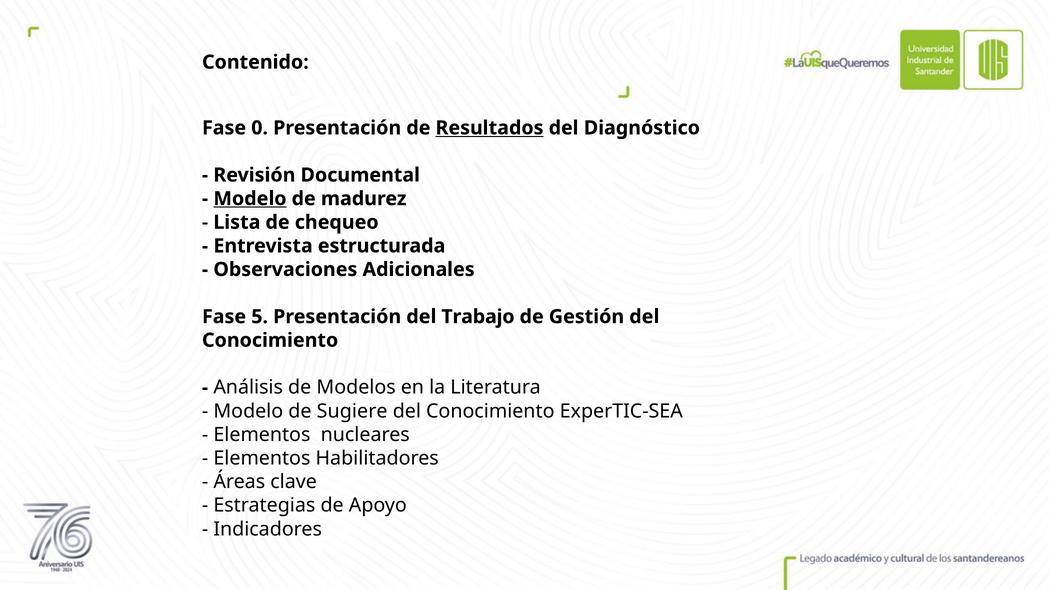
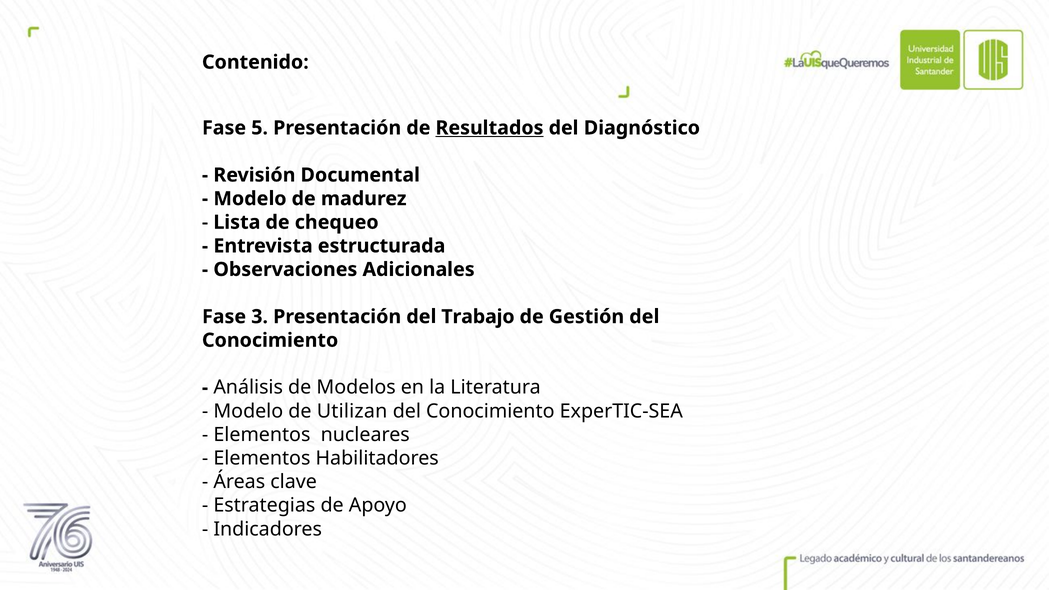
0: 0 -> 5
Modelo at (250, 199) underline: present -> none
5: 5 -> 3
Sugiere: Sugiere -> Utilizan
